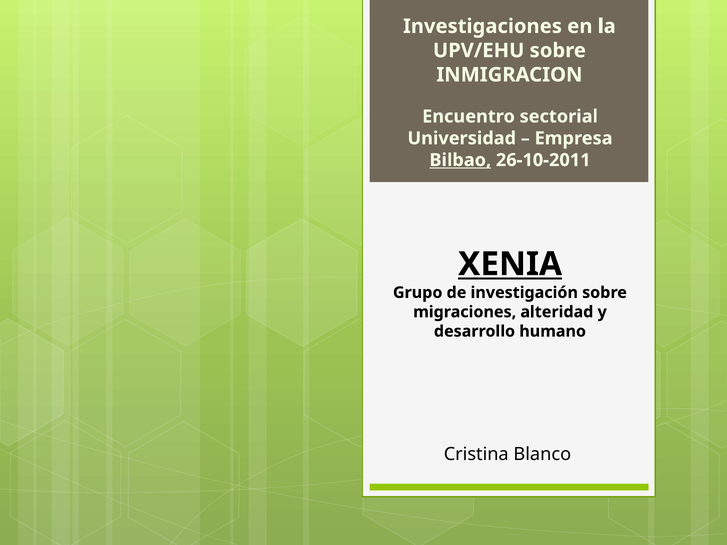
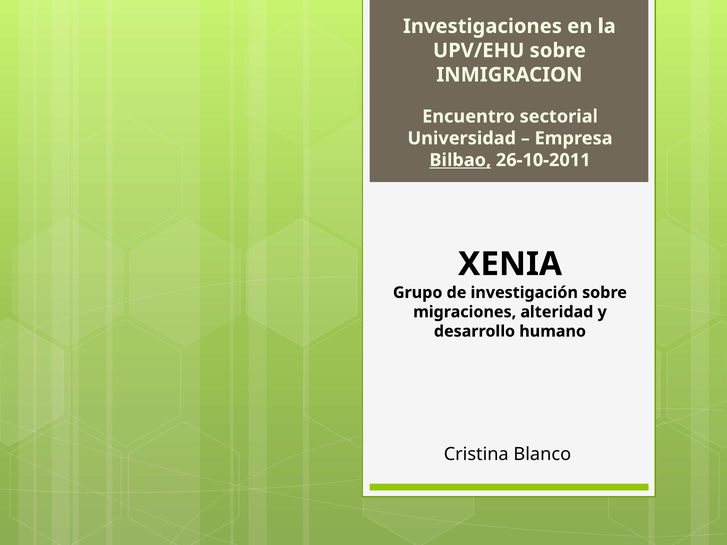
XENIA underline: present -> none
